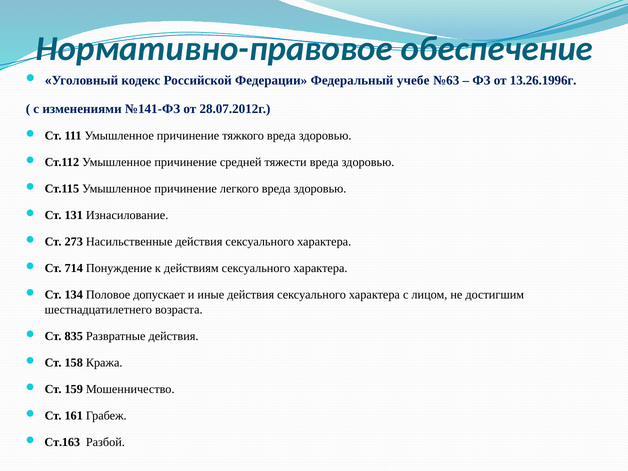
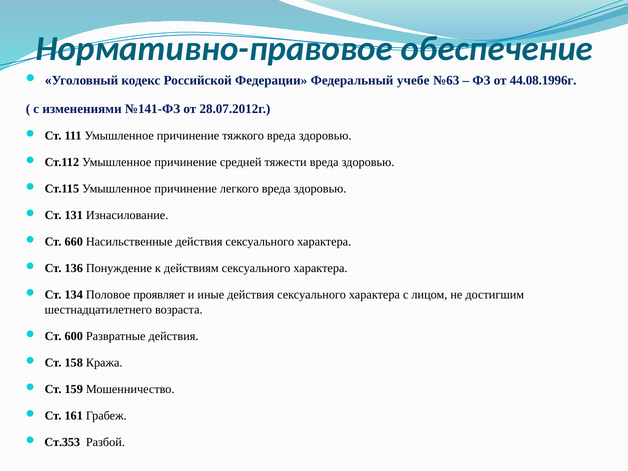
13.26.1996г: 13.26.1996г -> 44.08.1996г
273: 273 -> 660
714: 714 -> 136
допускает: допускает -> проявляет
835: 835 -> 600
Ст.163: Ст.163 -> Ст.353
